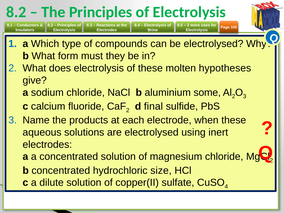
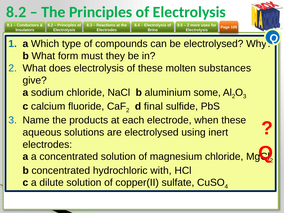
hypotheses: hypotheses -> substances
size: size -> with
